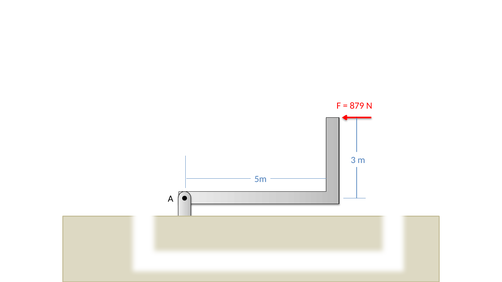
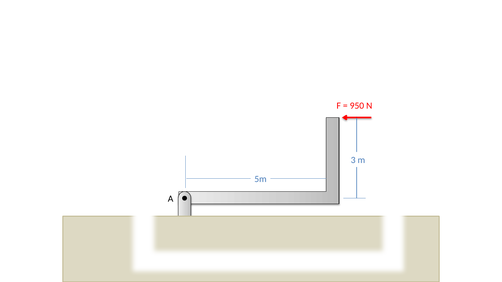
879: 879 -> 950
